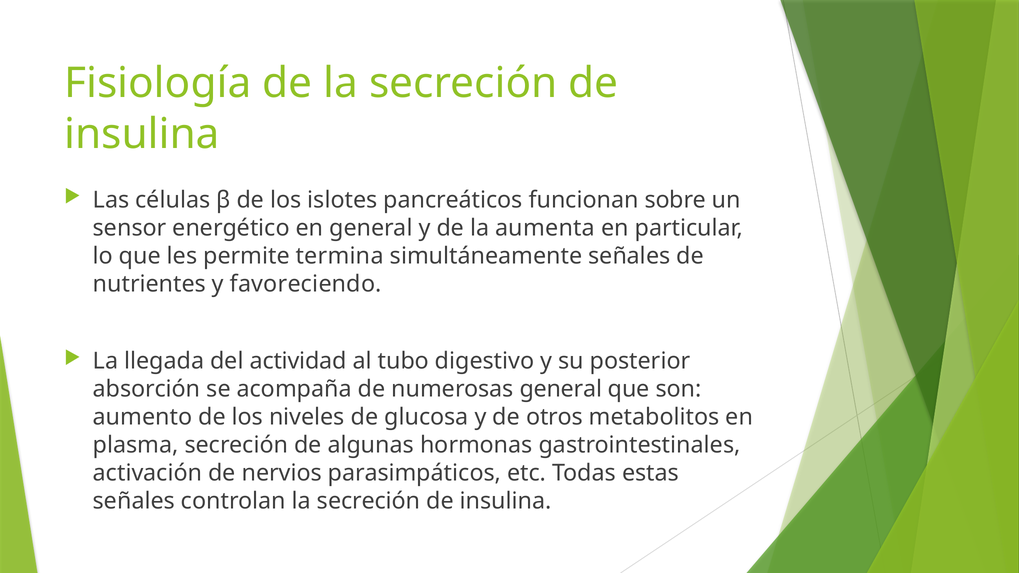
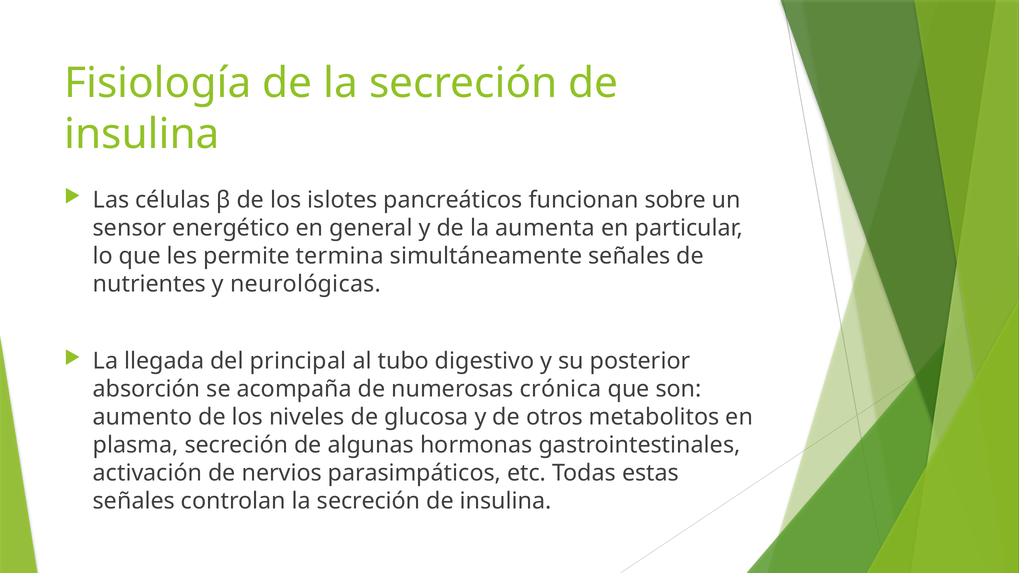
favoreciendo: favoreciendo -> neurológicas
actividad: actividad -> principal
numerosas general: general -> crónica
